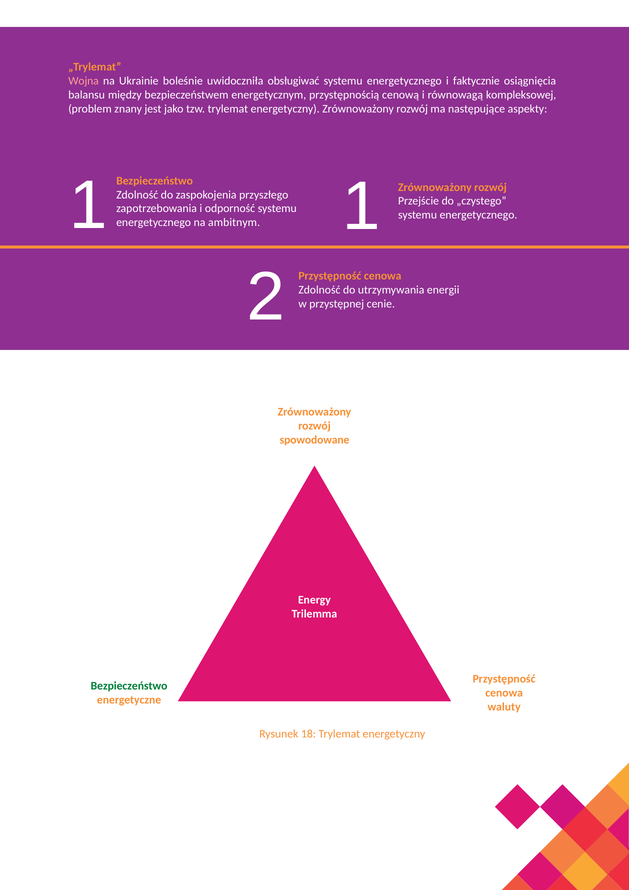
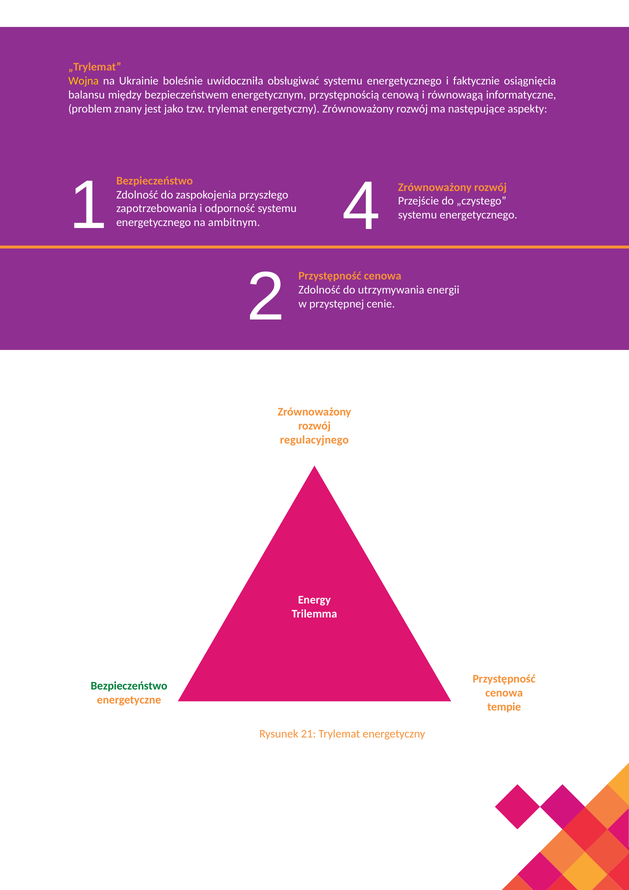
Wojna colour: pink -> yellow
kompleksowej: kompleksowej -> informatyczne
1 1: 1 -> 4
spowodowane: spowodowane -> regulacyjnego
waluty: waluty -> tempie
18: 18 -> 21
